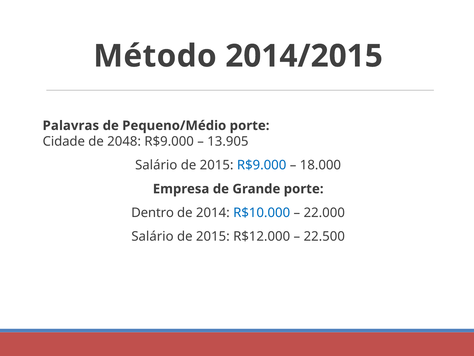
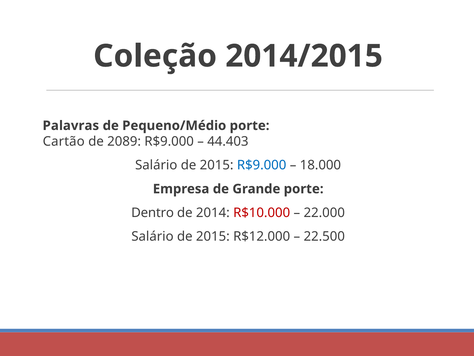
Método: Método -> Coleção
Cidade: Cidade -> Cartão
2048: 2048 -> 2089
13.905: 13.905 -> 44.403
R$10.000 colour: blue -> red
